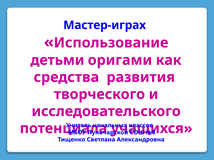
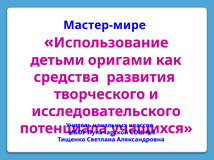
Мастер-играх: Мастер-играх -> Мастер-мире
